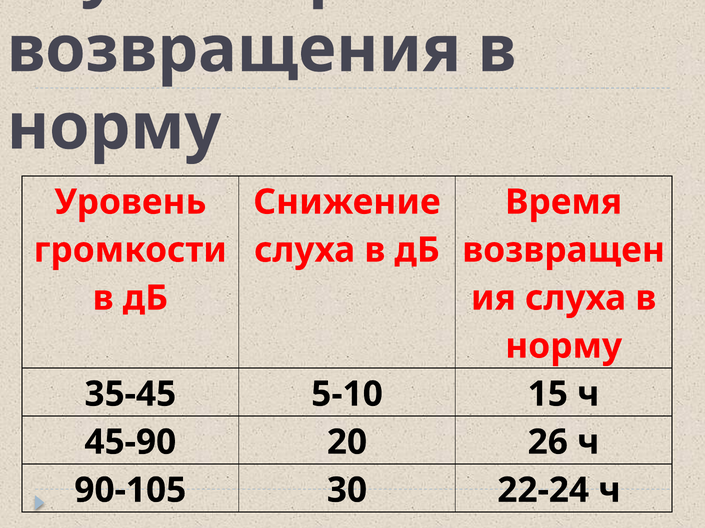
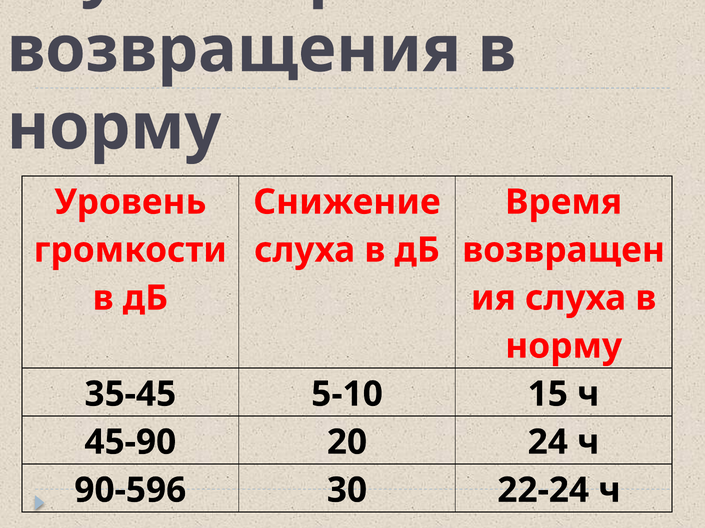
26: 26 -> 24
90-105: 90-105 -> 90-596
